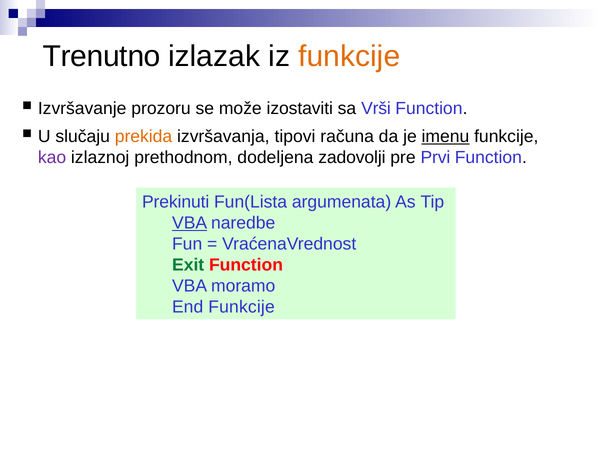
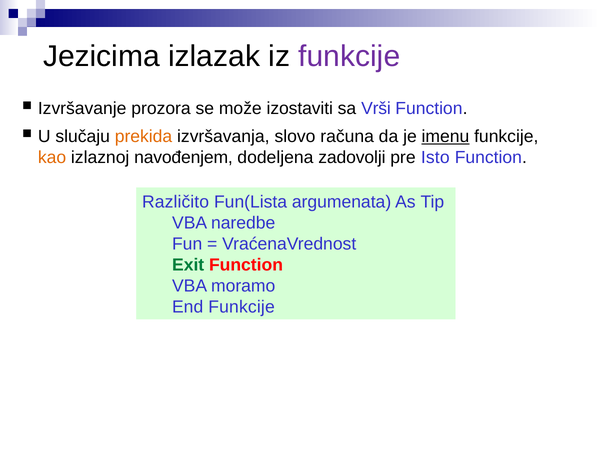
Trenutno: Trenutno -> Jezicima
funkcije at (349, 56) colour: orange -> purple
prozoru: prozoru -> prozora
tipovi: tipovi -> slovo
kao colour: purple -> orange
prethodnom: prethodnom -> navođenjem
Prvi: Prvi -> Isto
Prekinuti: Prekinuti -> Različito
VBA at (190, 224) underline: present -> none
